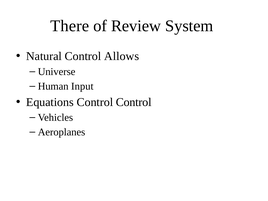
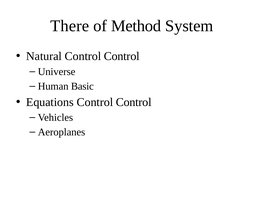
Review: Review -> Method
Natural Control Allows: Allows -> Control
Input: Input -> Basic
